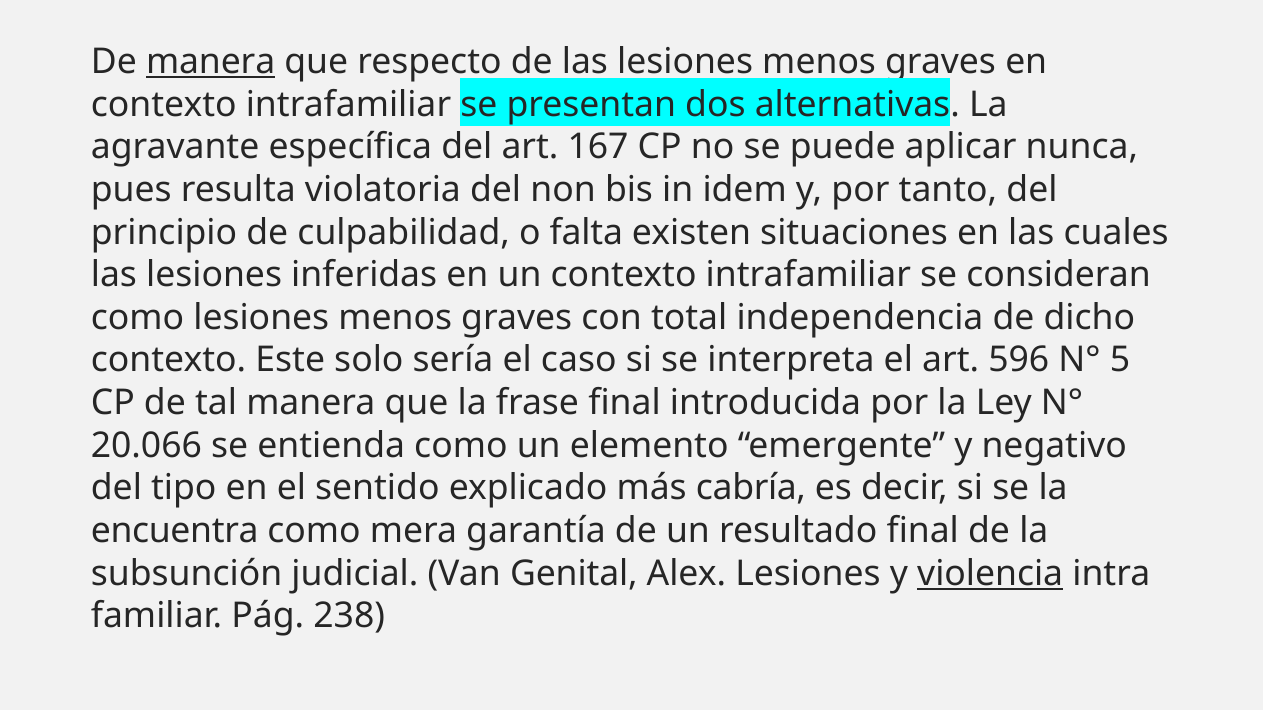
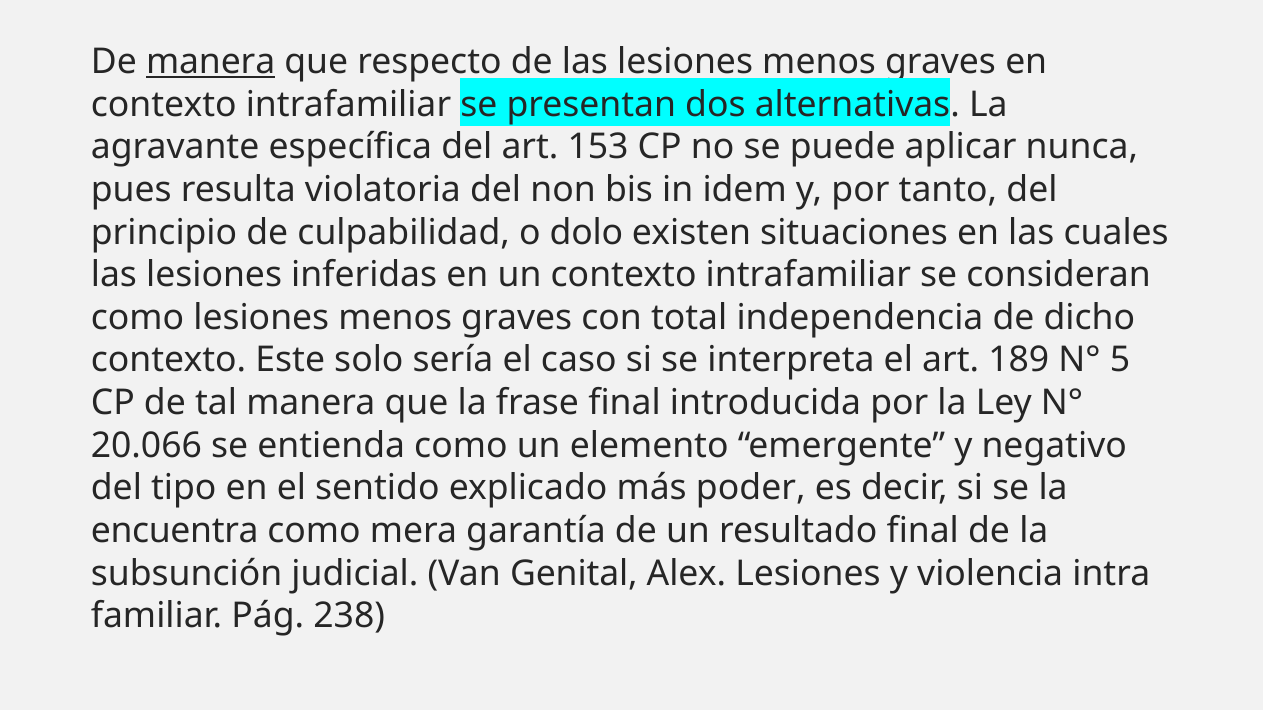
167: 167 -> 153
falta: falta -> dolo
596: 596 -> 189
cabría: cabría -> poder
violencia underline: present -> none
